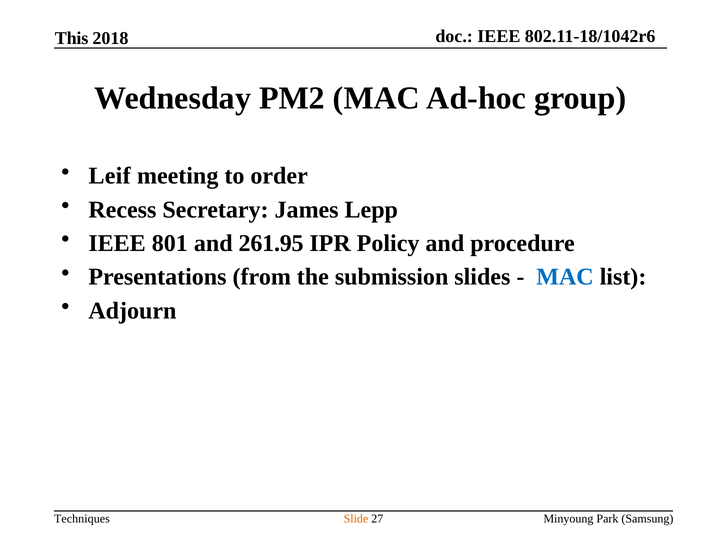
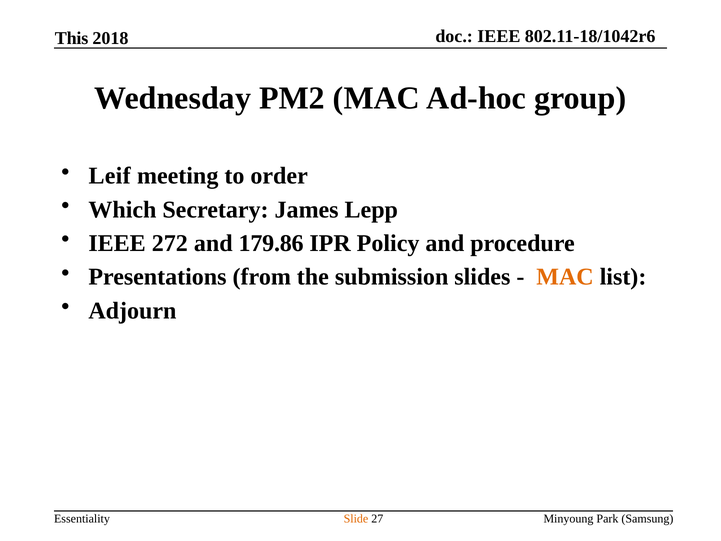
Recess: Recess -> Which
801: 801 -> 272
261.95: 261.95 -> 179.86
MAC at (565, 277) colour: blue -> orange
Techniques: Techniques -> Essentiality
